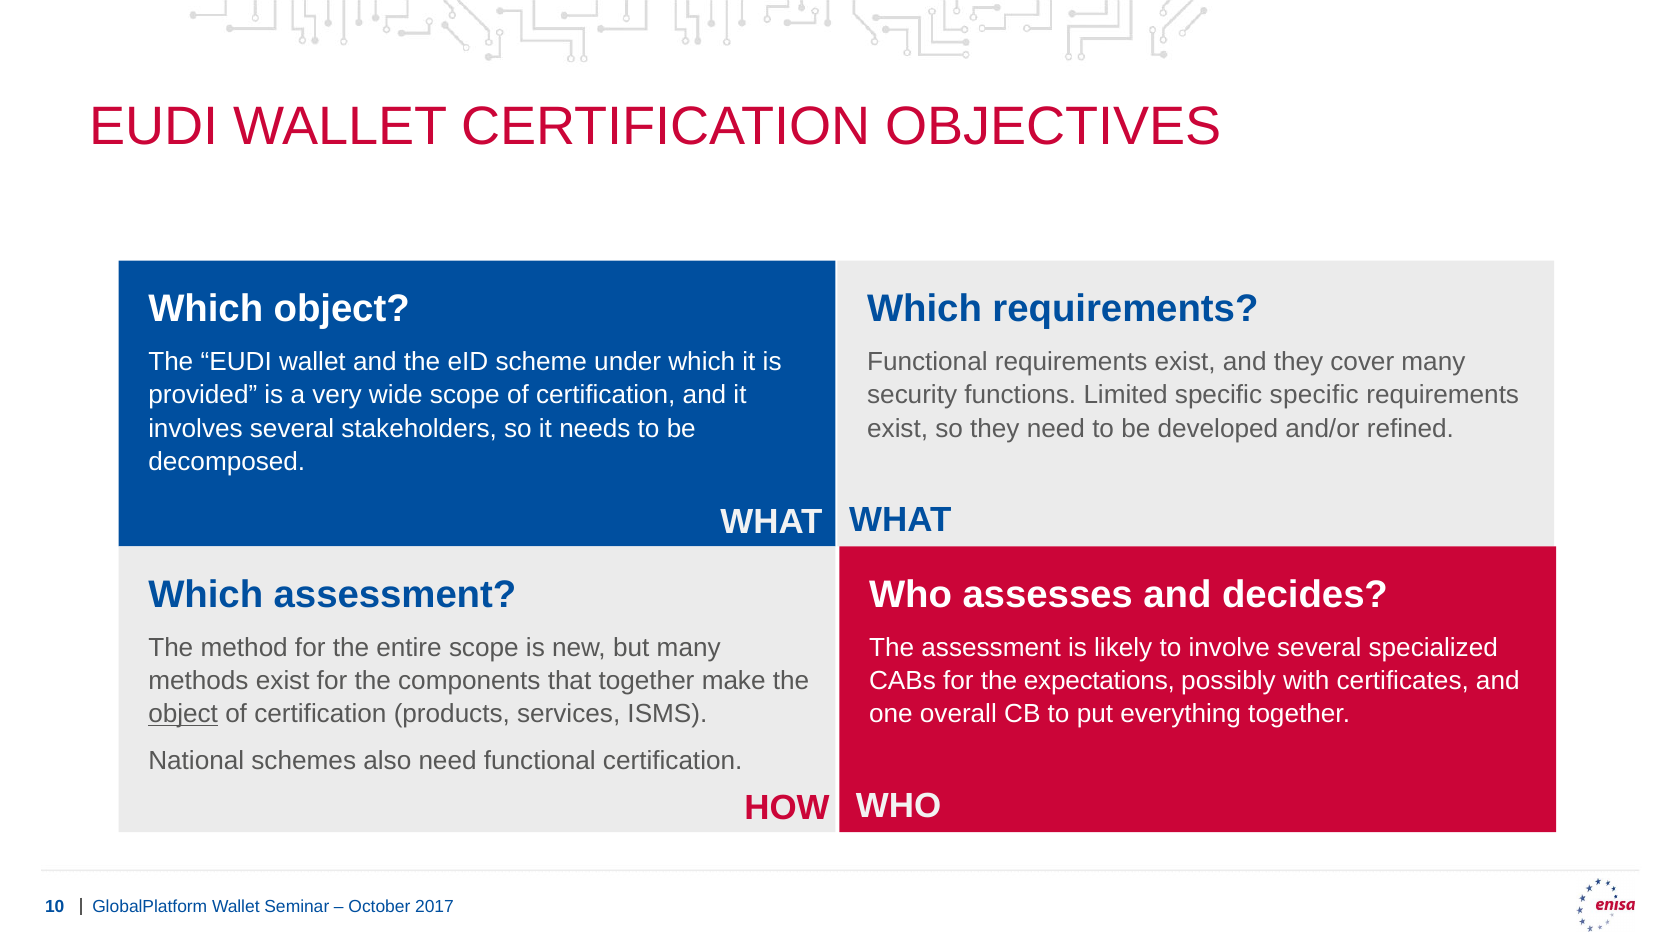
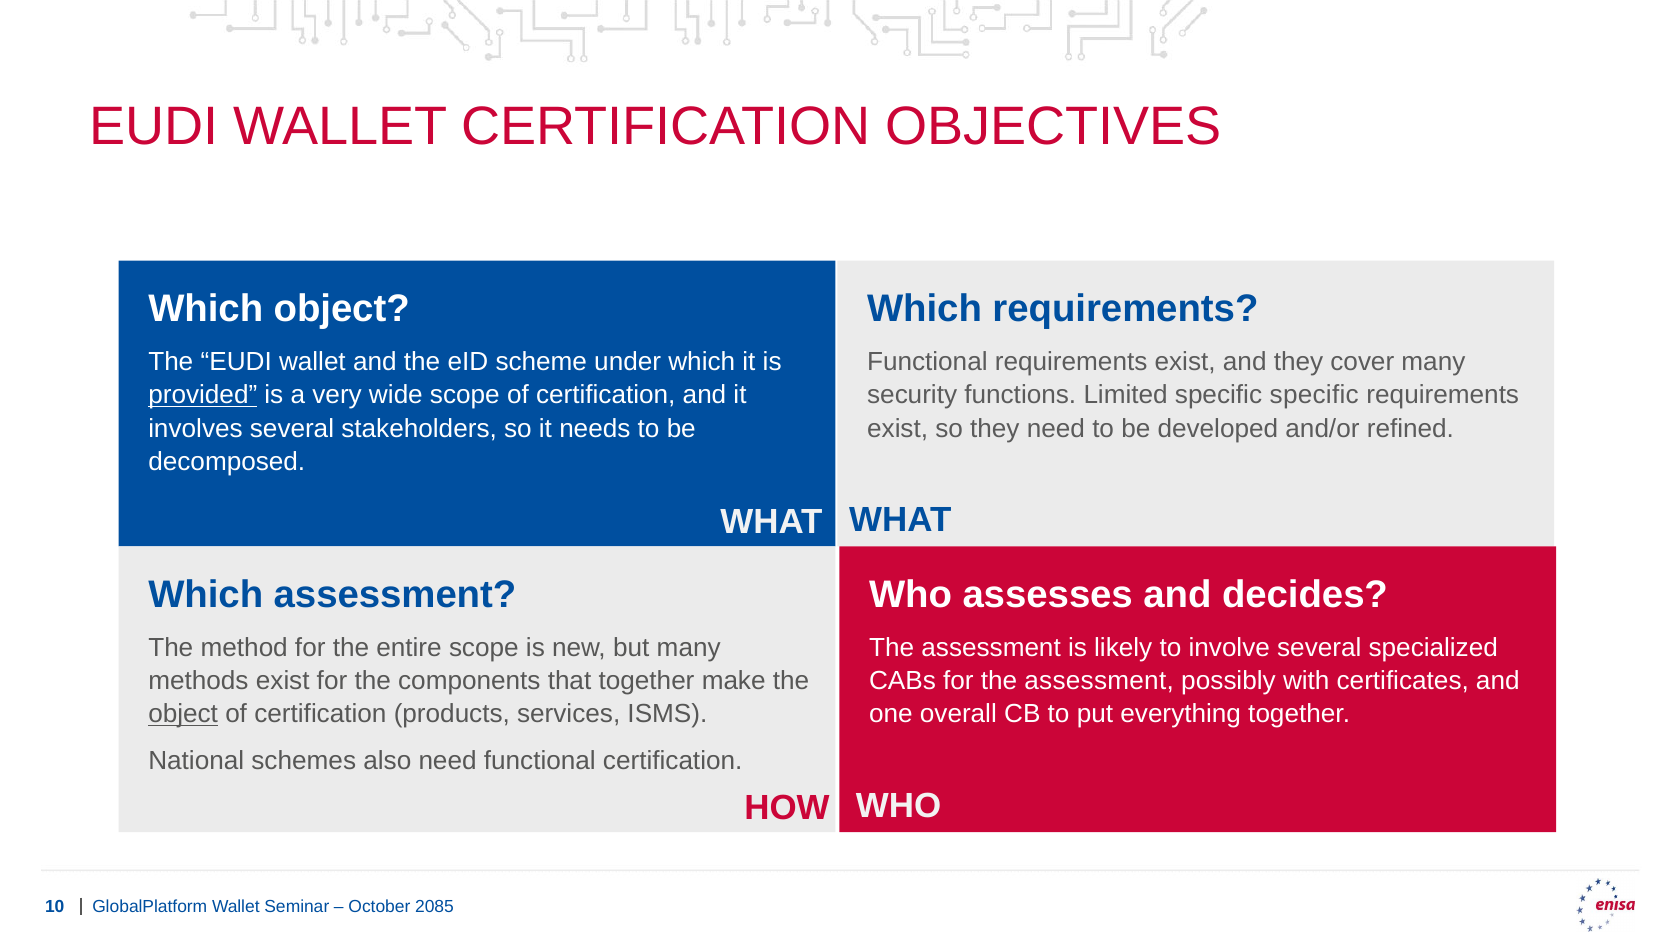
provided underline: none -> present
for the expectations: expectations -> assessment
2017: 2017 -> 2085
